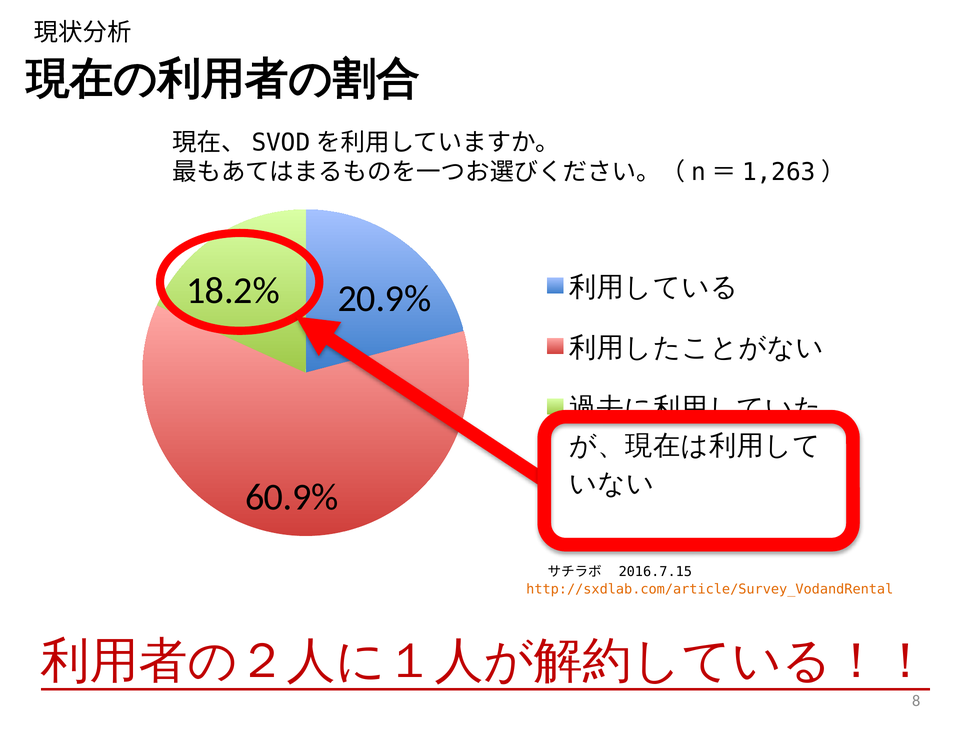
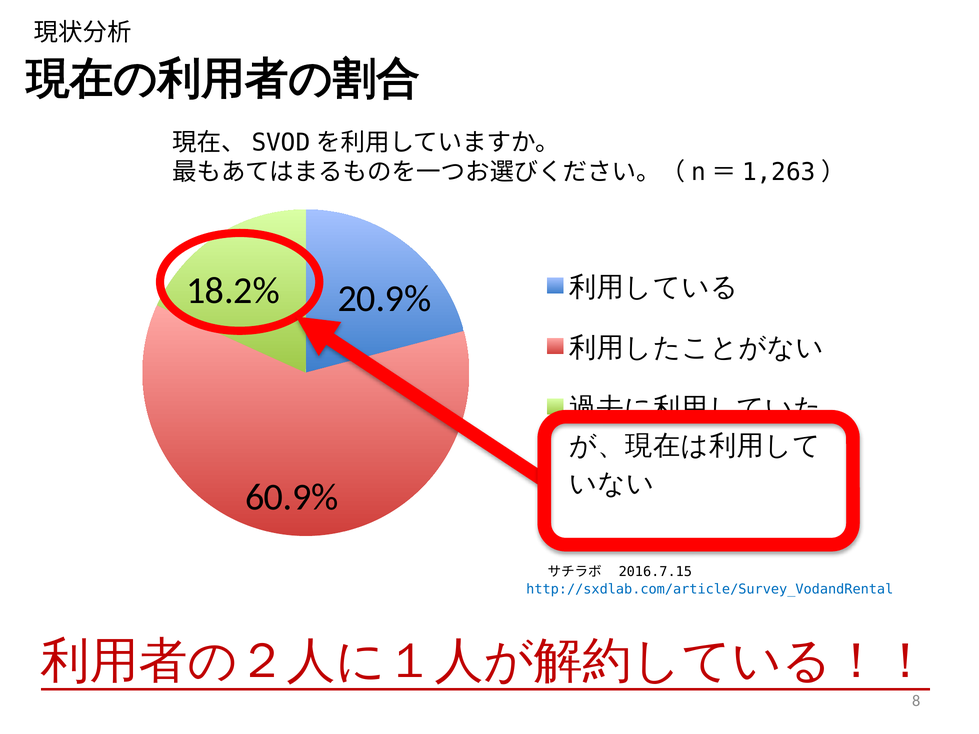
http://sxdlab.com/article/Survey_VodandRental colour: orange -> blue
